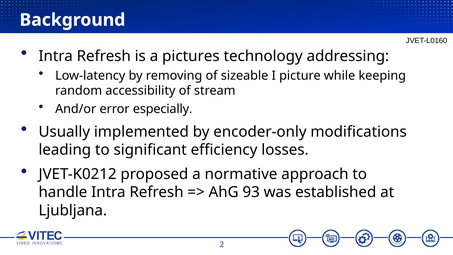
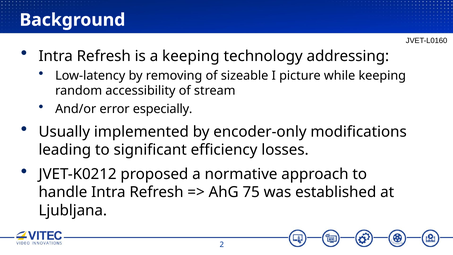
a pictures: pictures -> keeping
93: 93 -> 75
